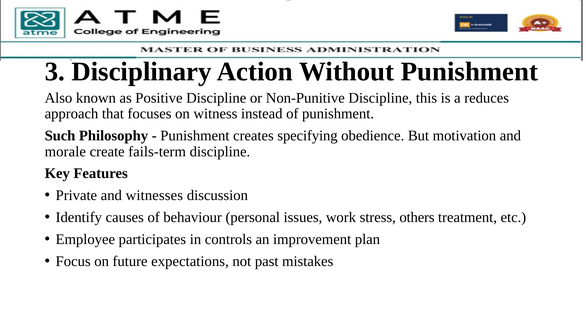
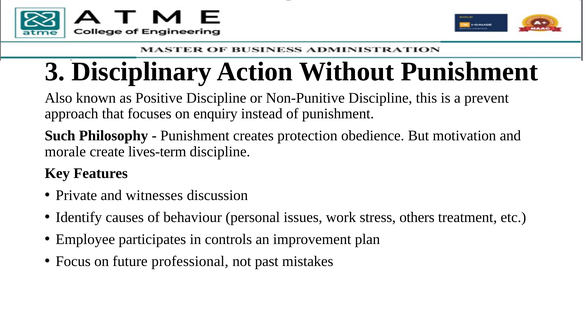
reduces: reduces -> prevent
witness: witness -> enquiry
specifying: specifying -> protection
fails-term: fails-term -> lives-term
expectations: expectations -> professional
